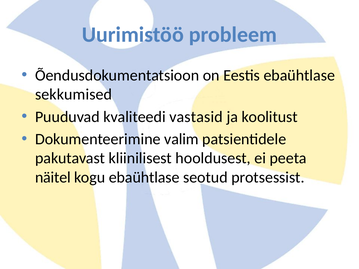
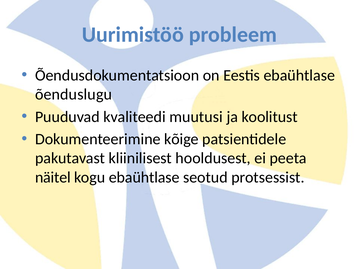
sekkumised: sekkumised -> õenduslugu
vastasid: vastasid -> muutusi
valim: valim -> kõige
